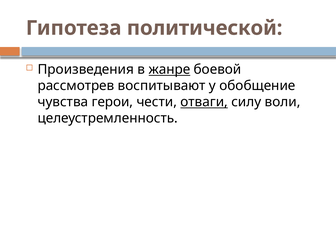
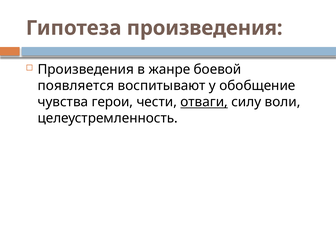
Гипотеза политической: политической -> произведения
жанре underline: present -> none
рассмотрев: рассмотрев -> появляется
